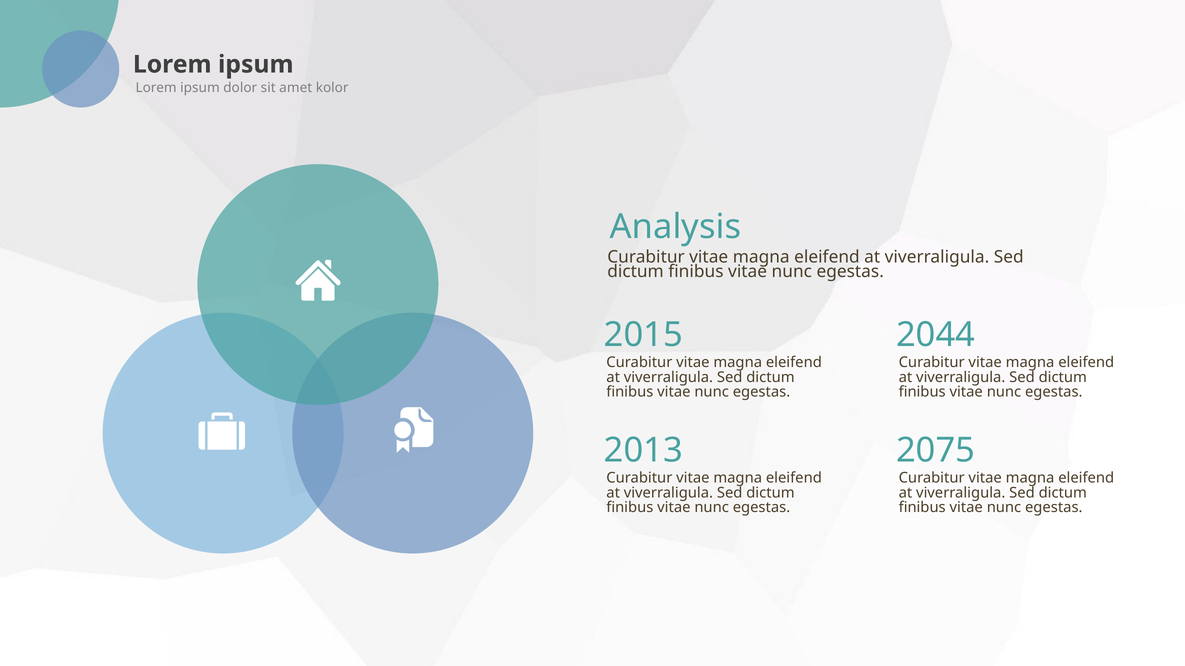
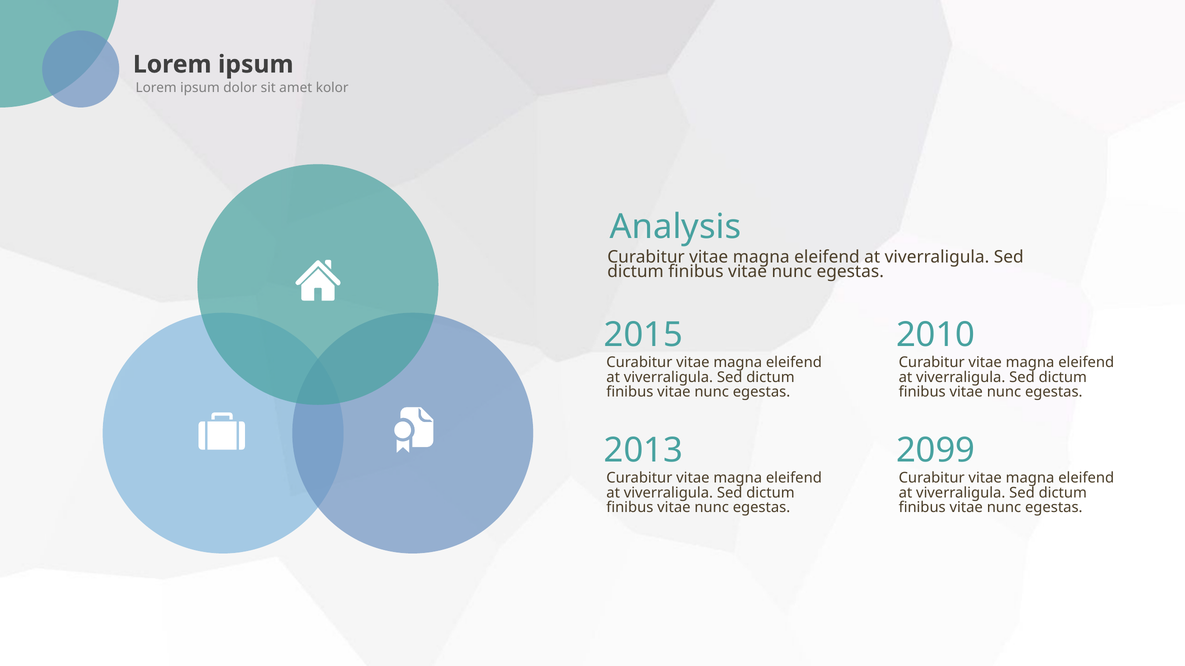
2044: 2044 -> 2010
2075: 2075 -> 2099
